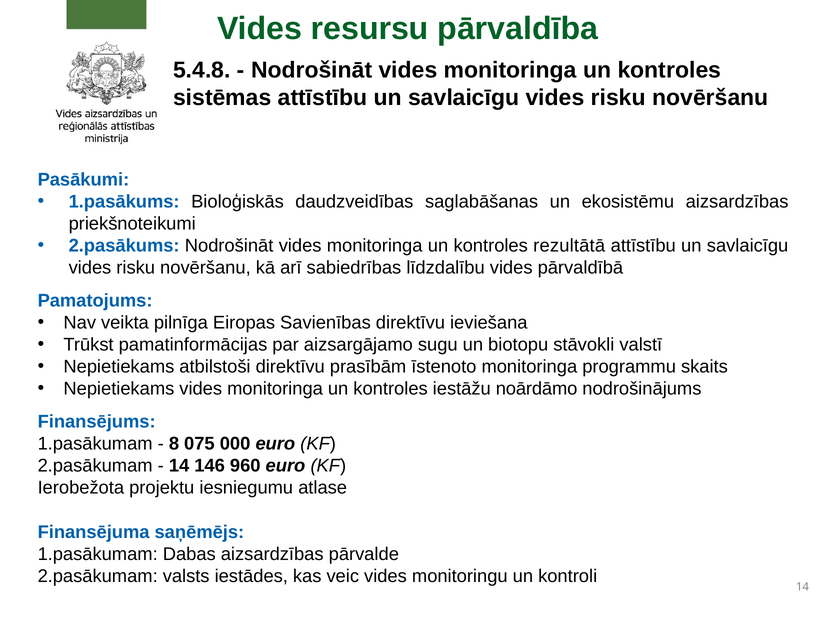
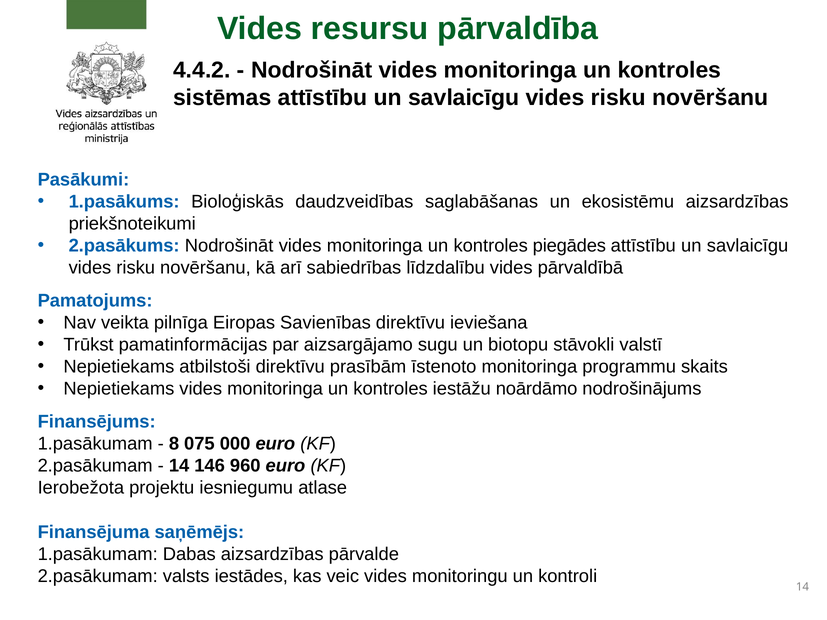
5.4.8: 5.4.8 -> 4.4.2
rezultātā: rezultātā -> piegādes
